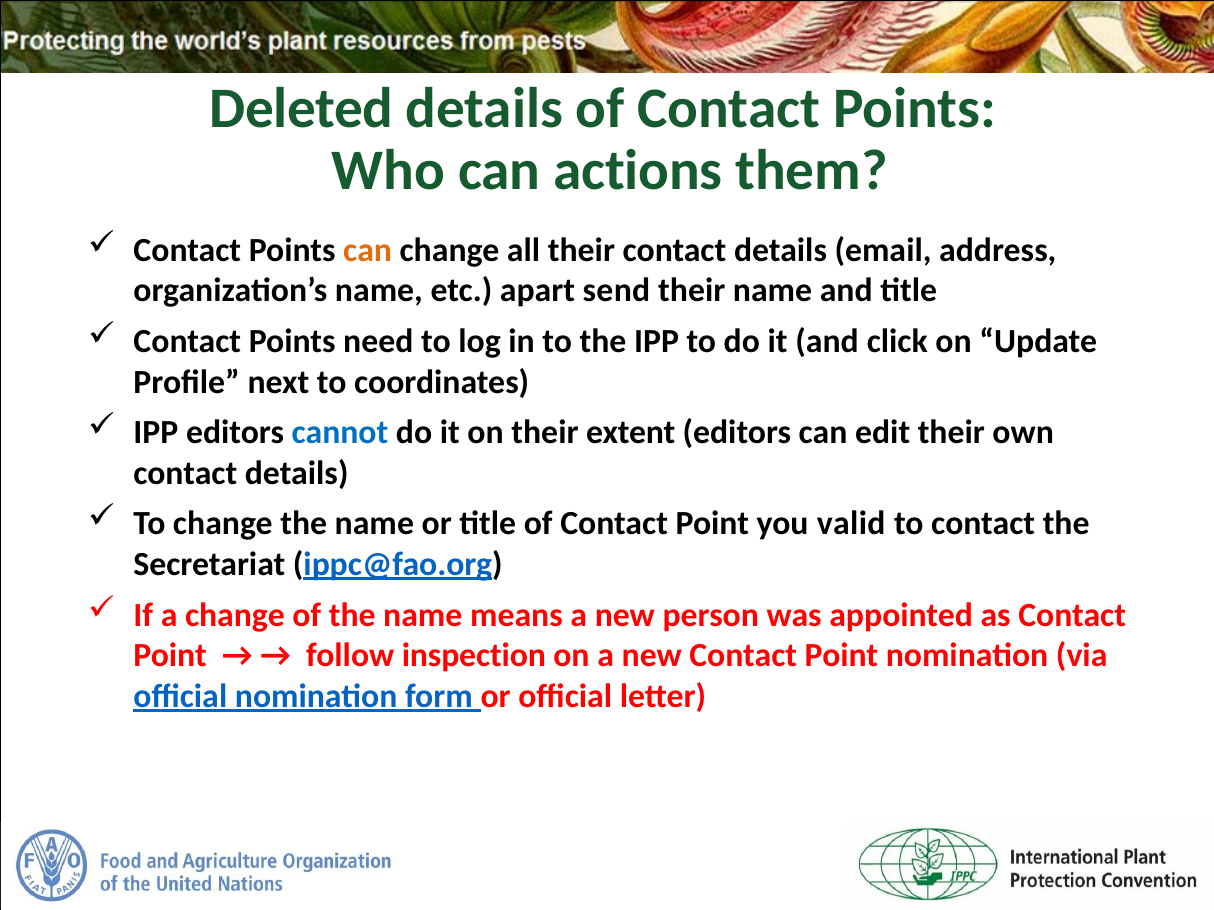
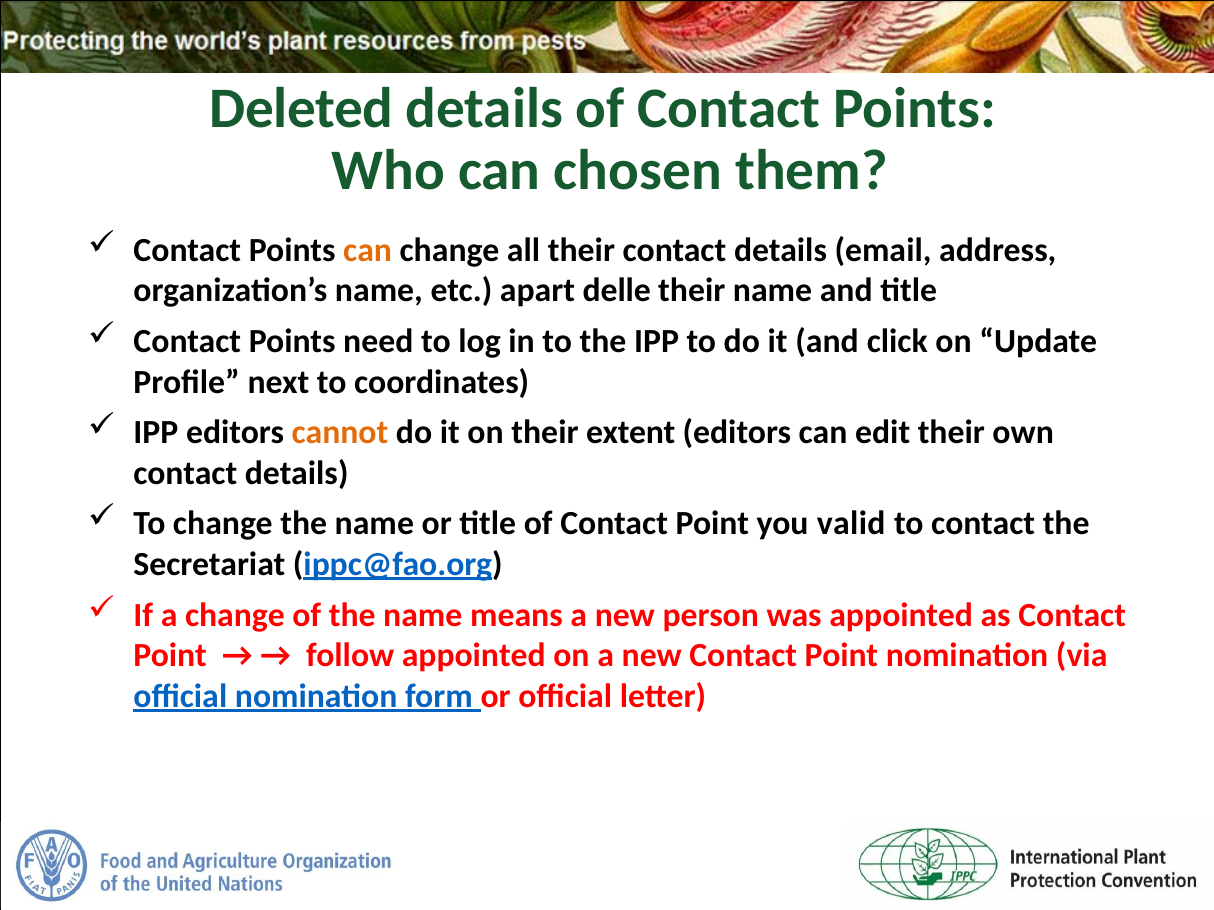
actions: actions -> chosen
send: send -> delle
cannot colour: blue -> orange
follow inspection: inspection -> appointed
